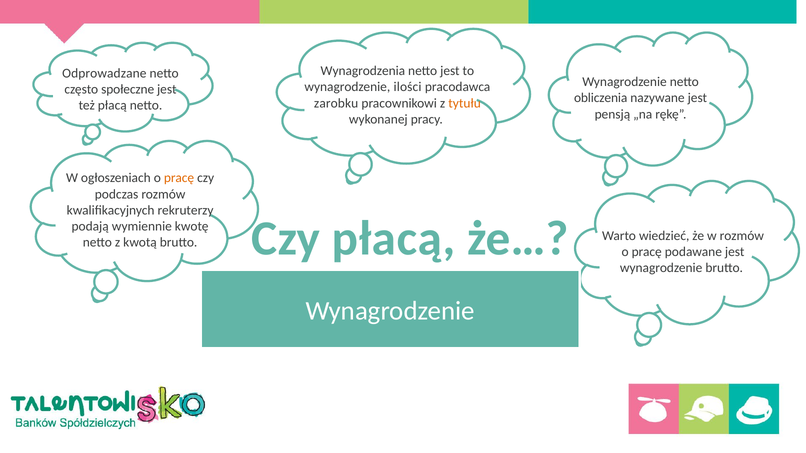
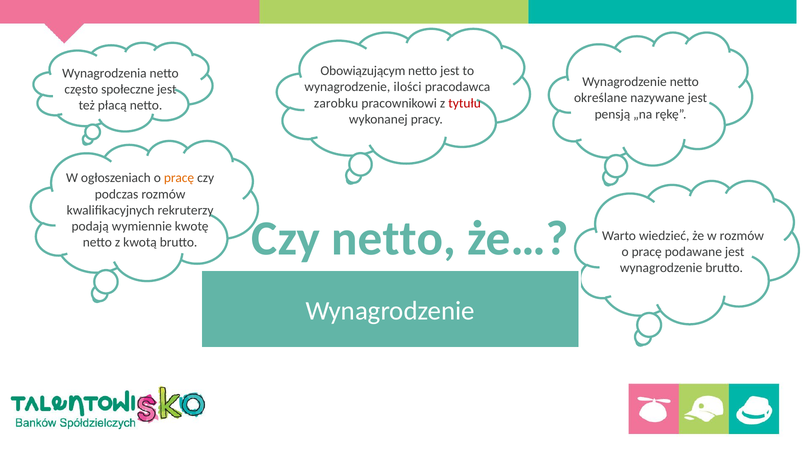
Wynagrodzenia: Wynagrodzenia -> Obowiązującym
Odprowadzane: Odprowadzane -> Wynagrodzenia
obliczenia: obliczenia -> określane
tytułu colour: orange -> red
Czy płacą: płacą -> netto
